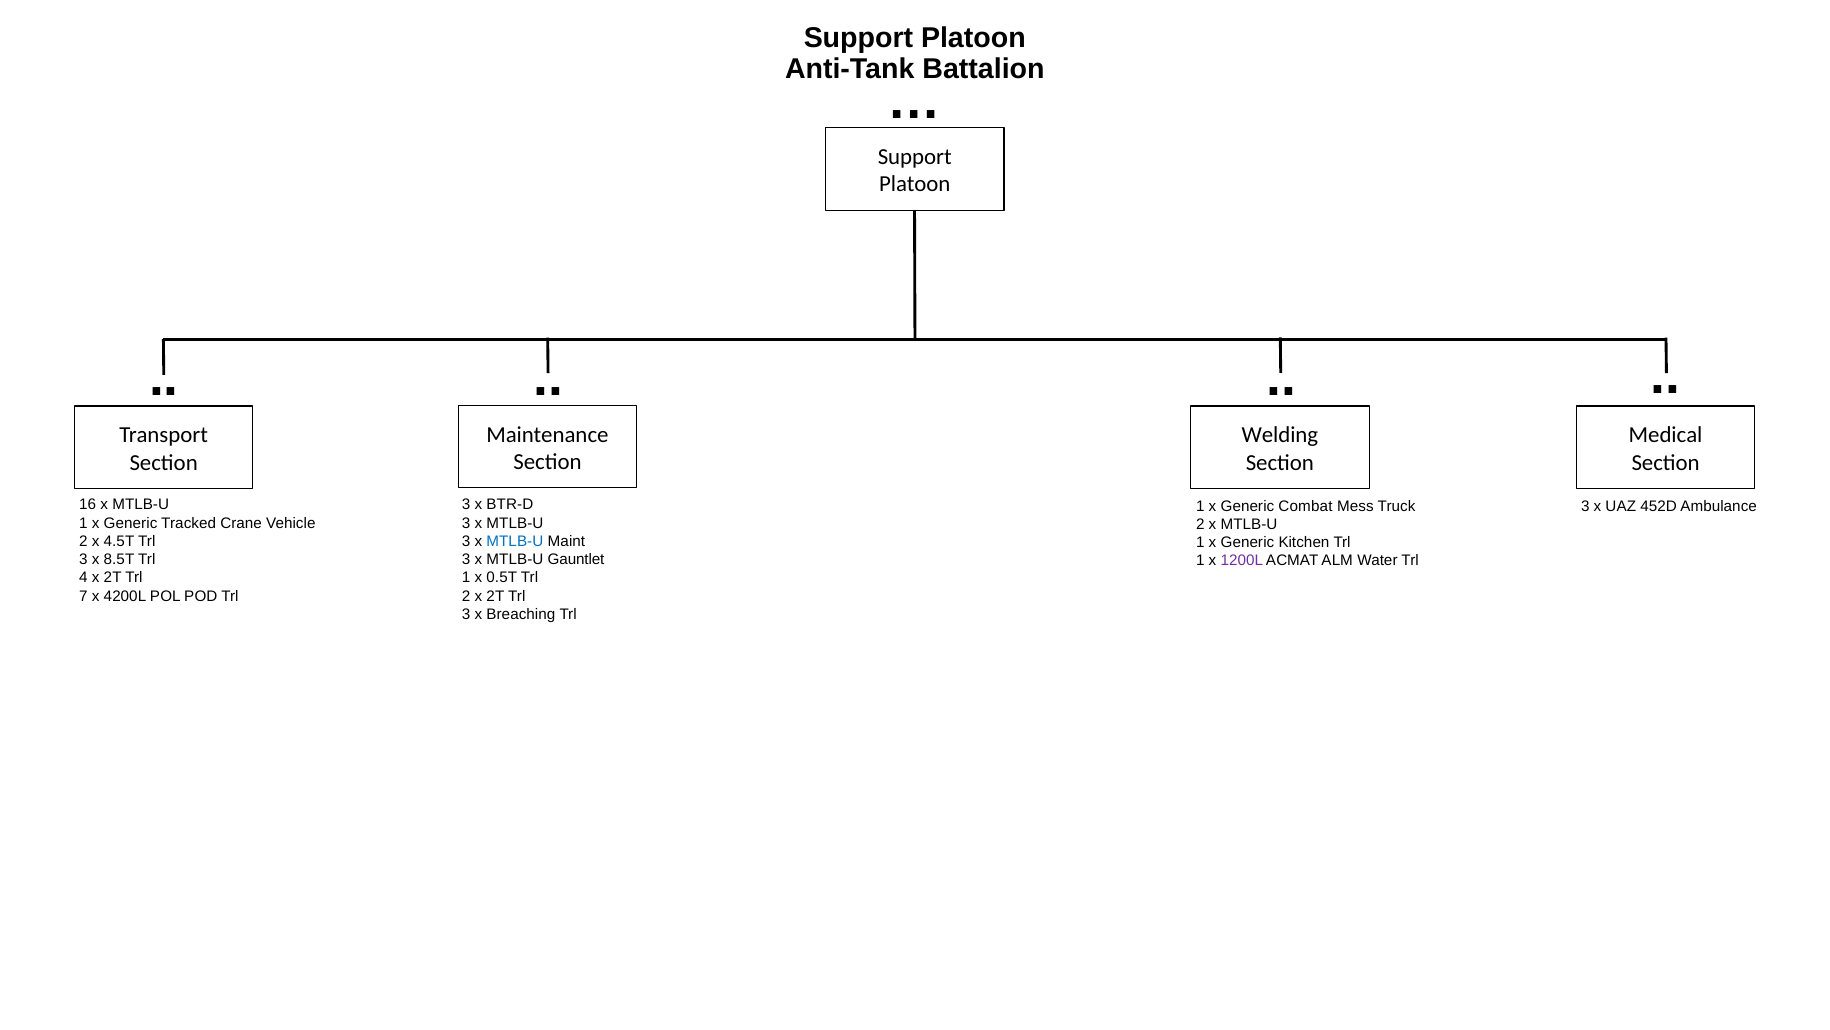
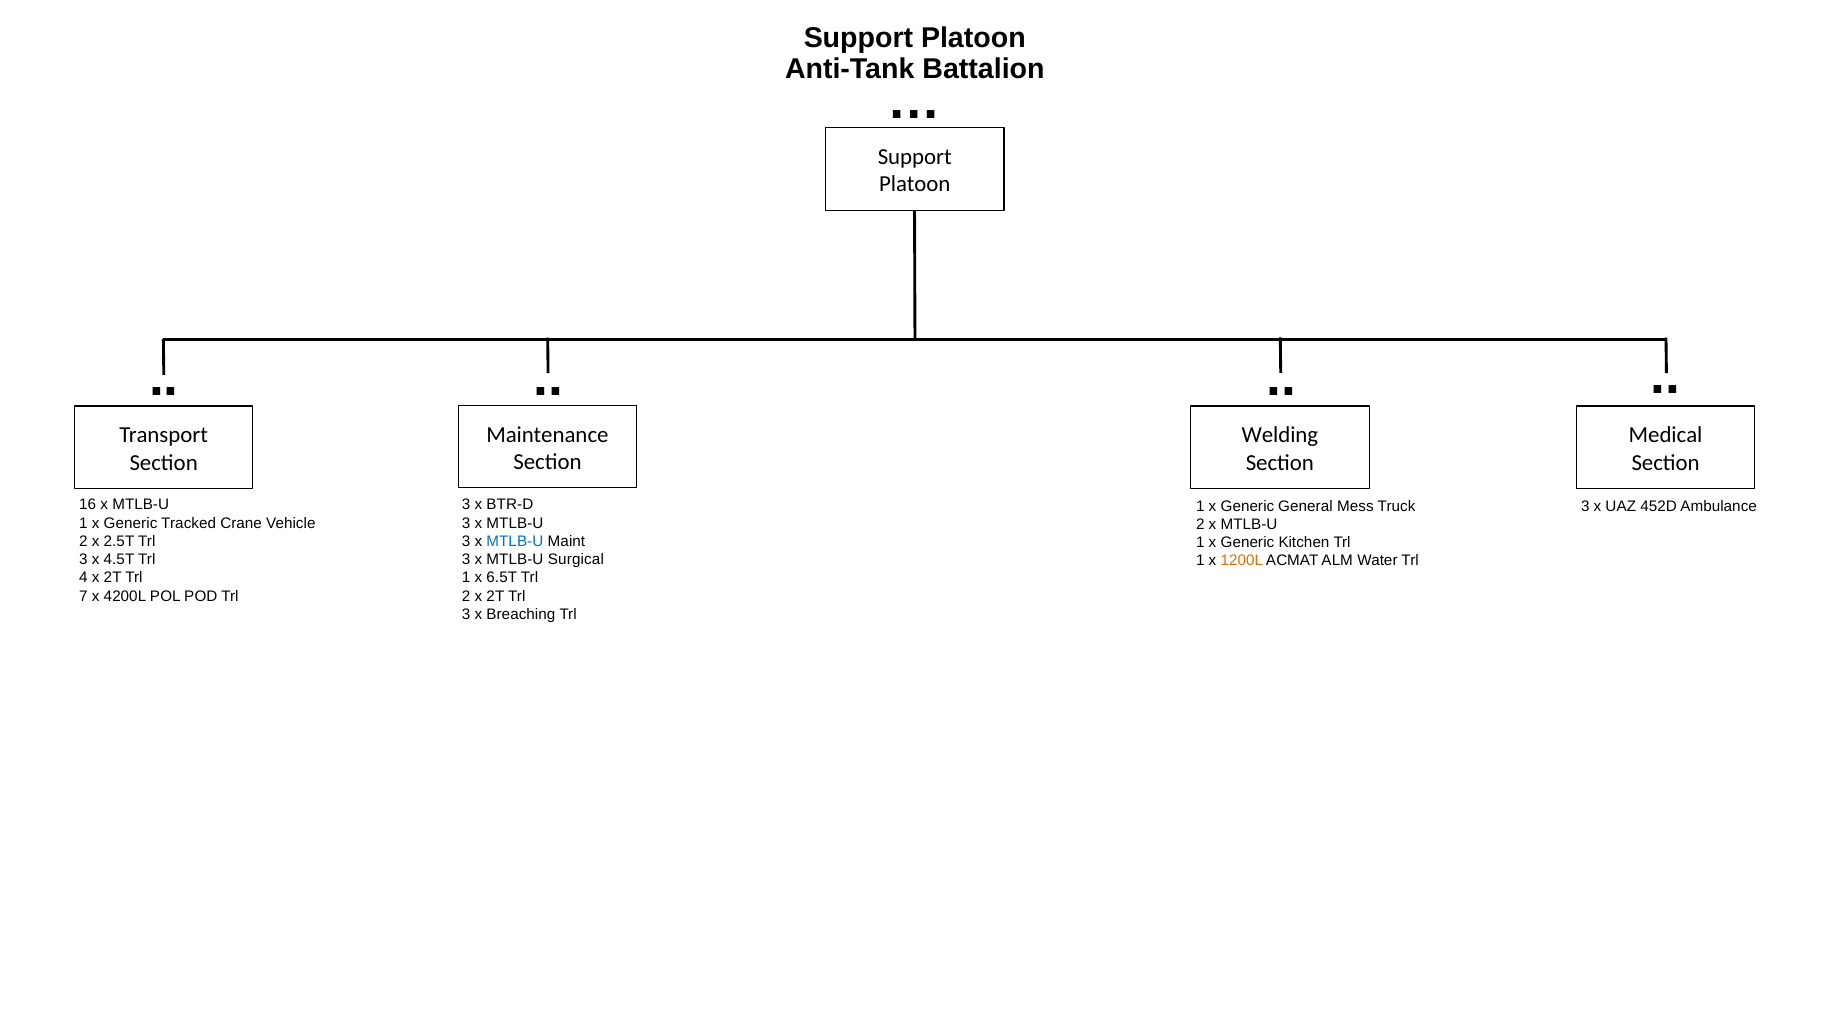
Combat: Combat -> General
4.5T: 4.5T -> 2.5T
8.5T: 8.5T -> 4.5T
Gauntlet: Gauntlet -> Surgical
1200L colour: purple -> orange
0.5T: 0.5T -> 6.5T
